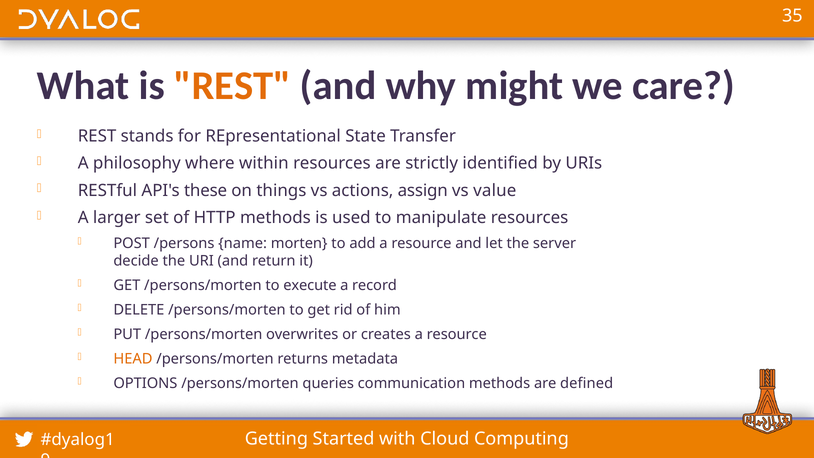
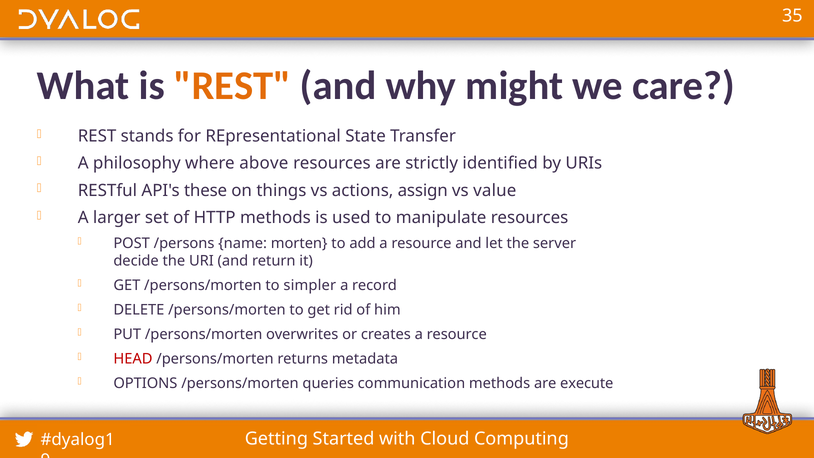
within: within -> above
execute: execute -> simpler
HEAD colour: orange -> red
defined: defined -> execute
